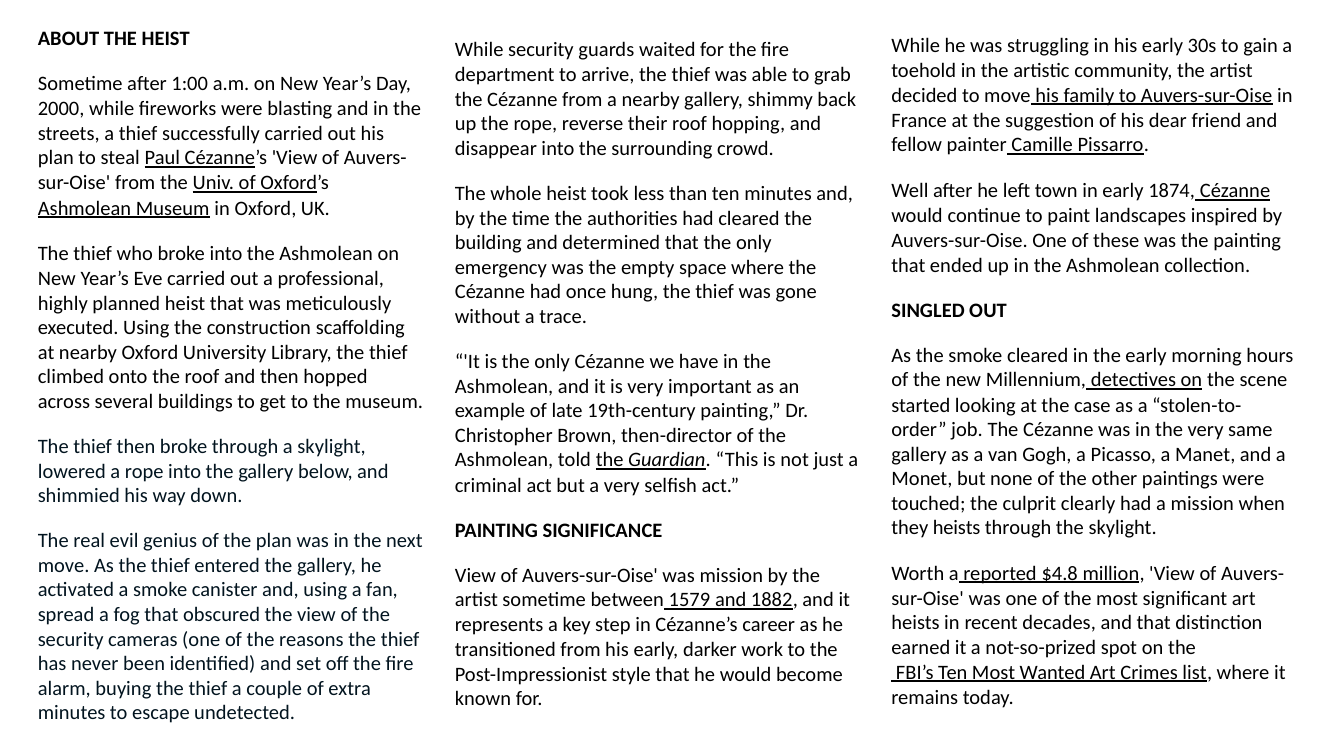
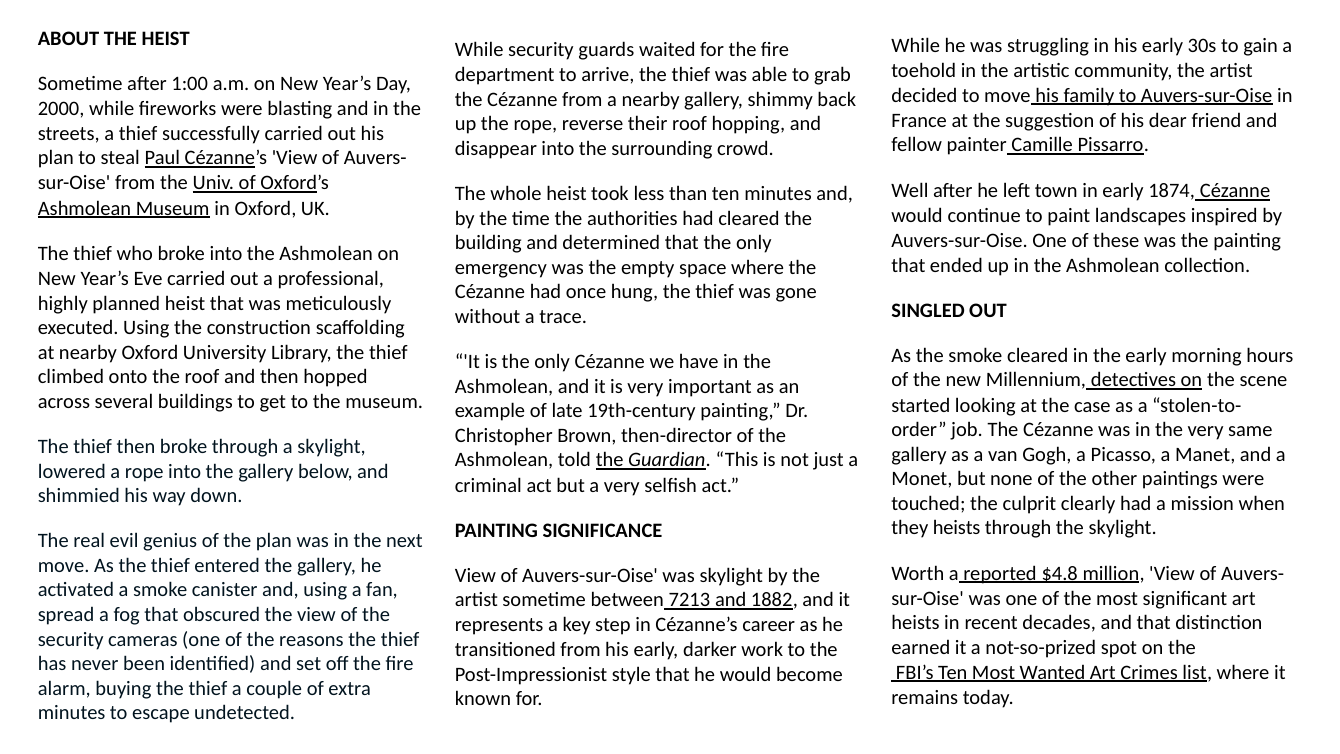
was mission: mission -> skylight
1579: 1579 -> 7213
